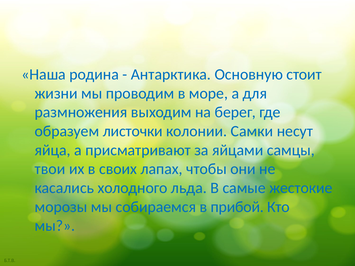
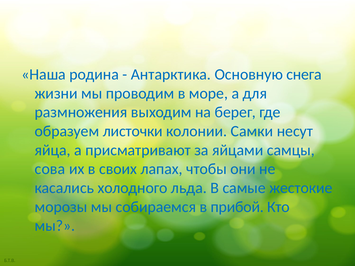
стоит: стоит -> снега
твои: твои -> сова
